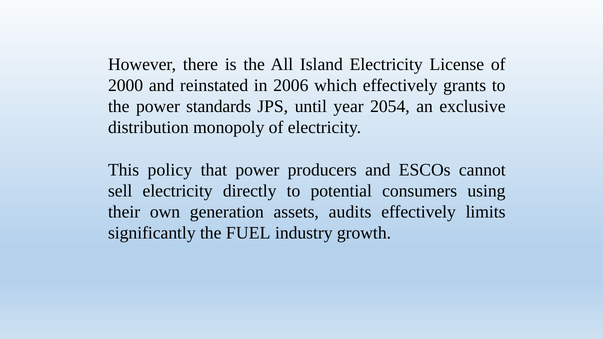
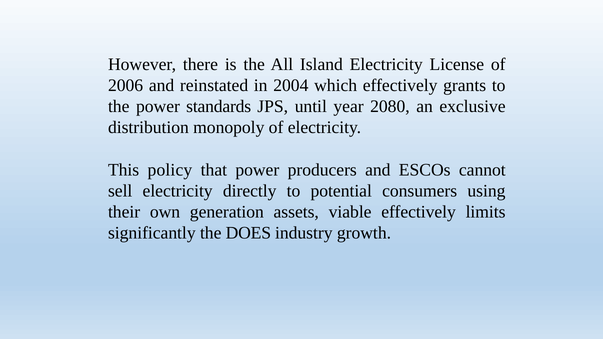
2000: 2000 -> 2006
2006: 2006 -> 2004
2054: 2054 -> 2080
audits: audits -> viable
FUEL: FUEL -> DOES
